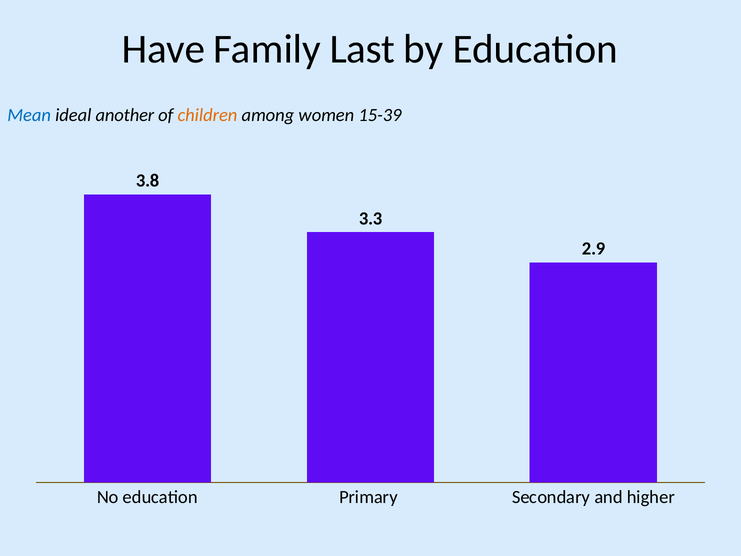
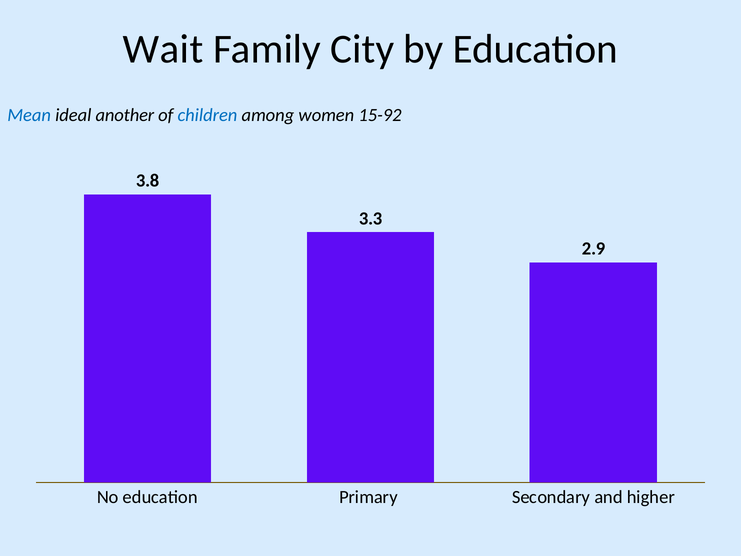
Have: Have -> Wait
Last: Last -> City
children colour: orange -> blue
15-39: 15-39 -> 15-92
